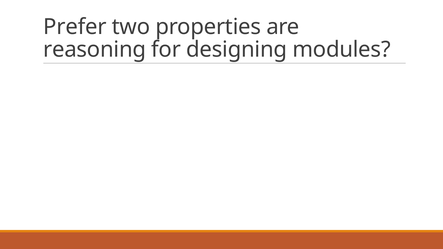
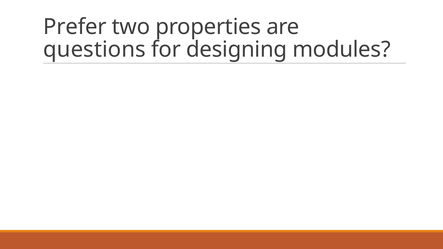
reasoning: reasoning -> questions
